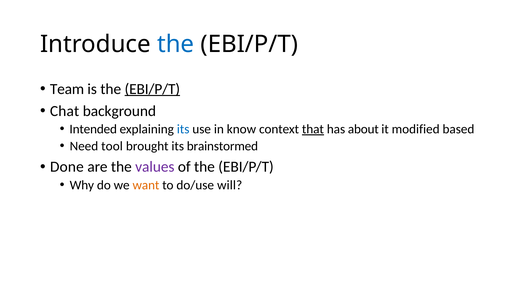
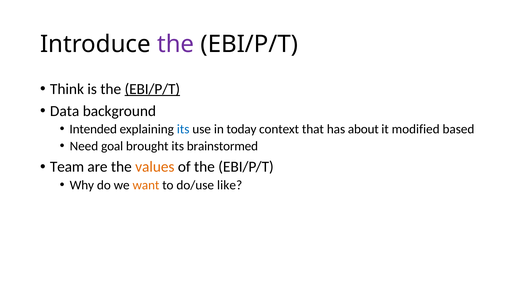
the at (176, 44) colour: blue -> purple
Team: Team -> Think
Chat: Chat -> Data
know: know -> today
that underline: present -> none
tool: tool -> goal
Done: Done -> Team
values colour: purple -> orange
will: will -> like
